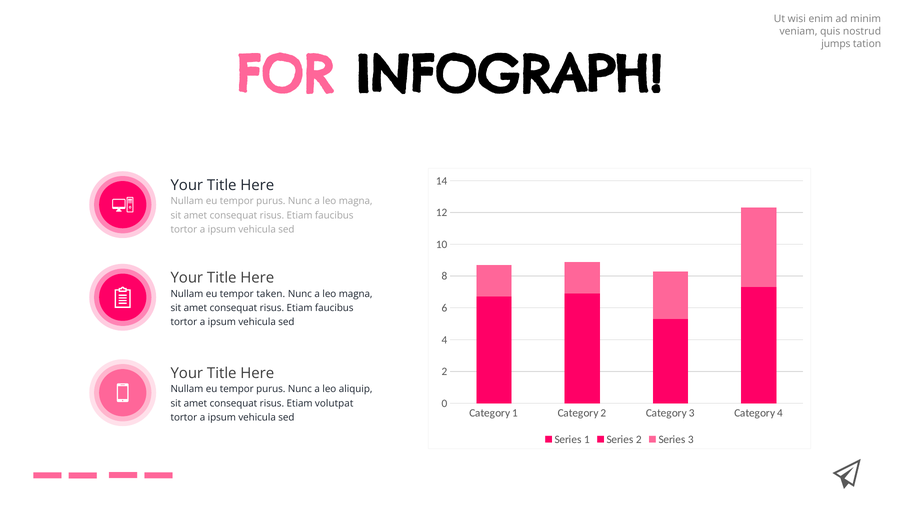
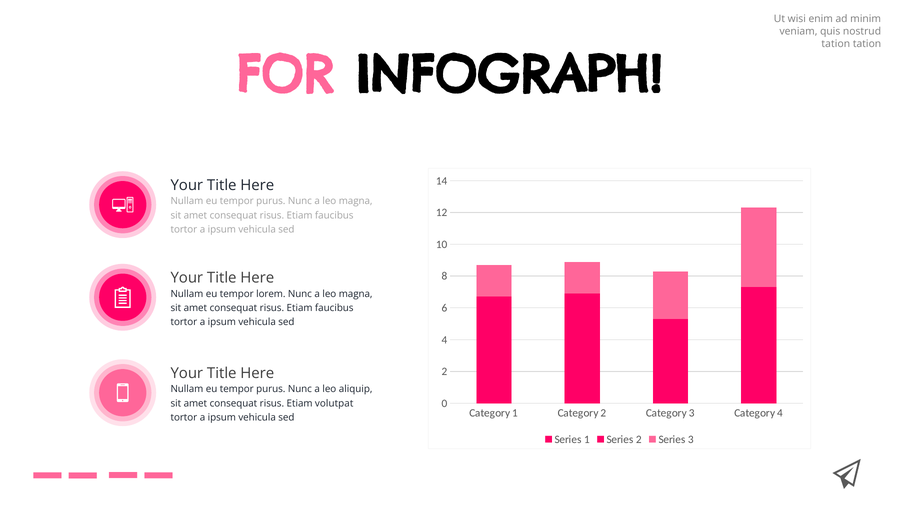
jumps at (836, 44): jumps -> tation
taken: taken -> lorem
